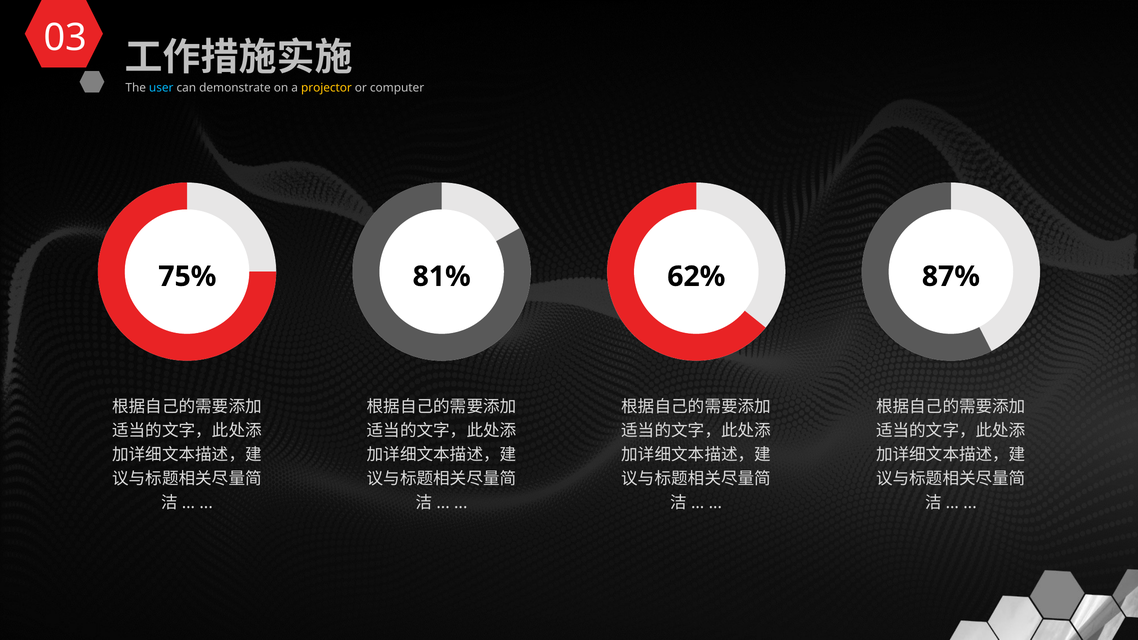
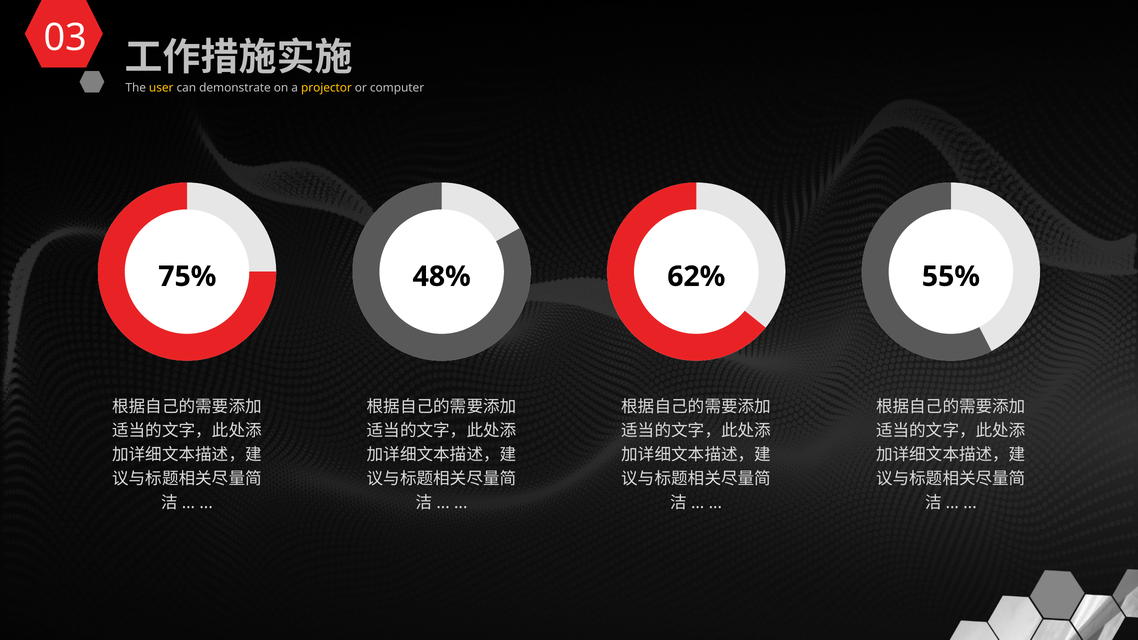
user colour: light blue -> yellow
81%: 81% -> 48%
87%: 87% -> 55%
